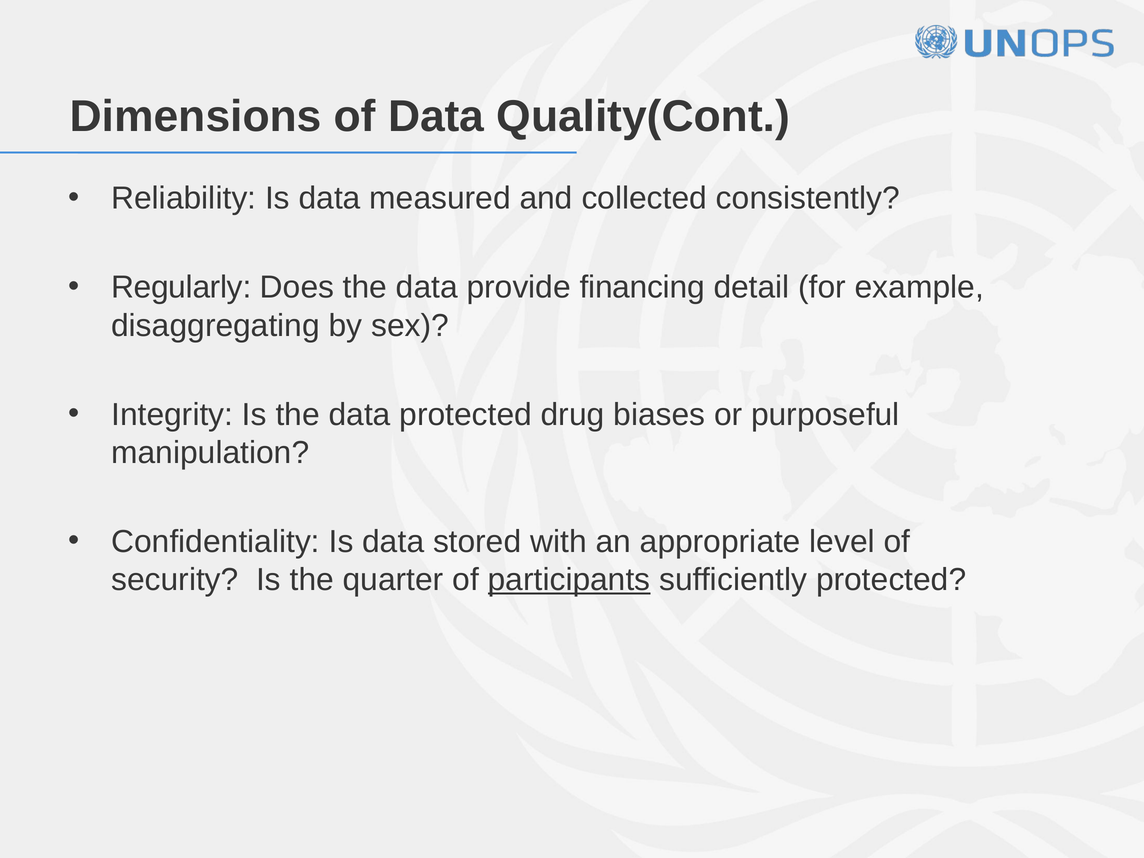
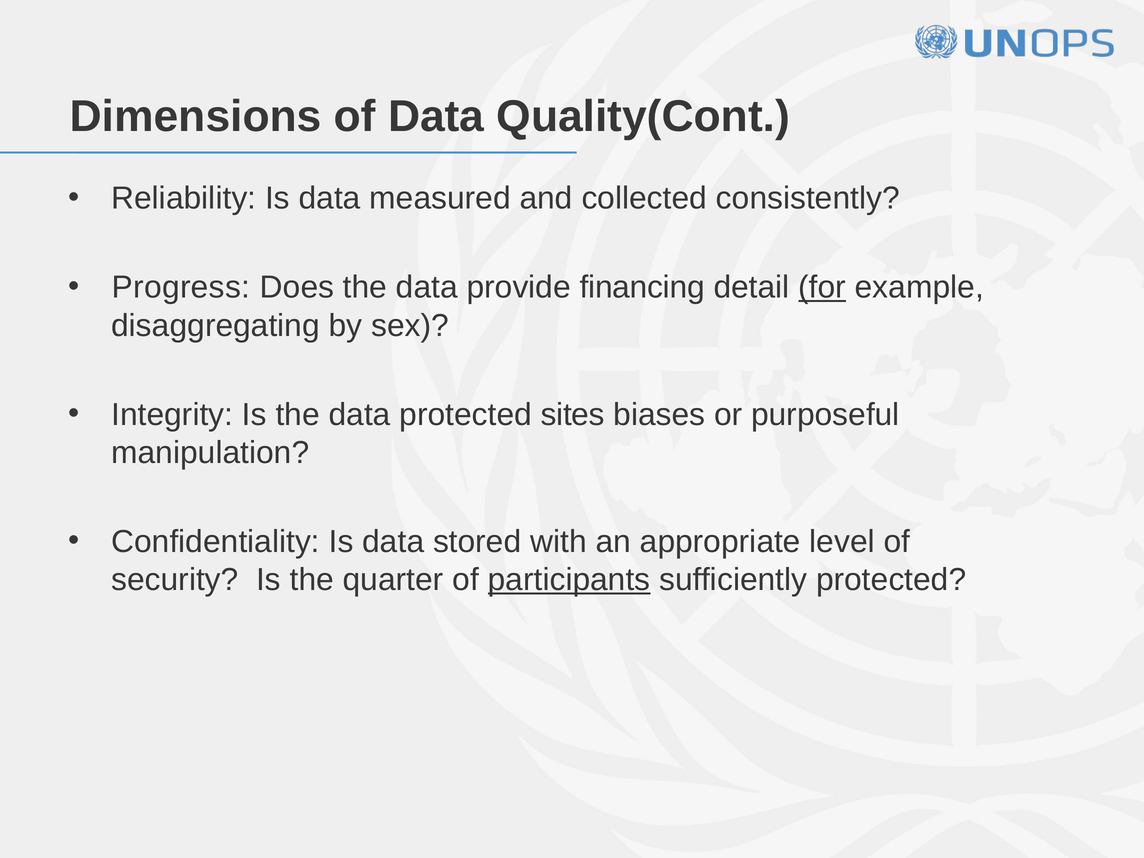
Regularly: Regularly -> Progress
for underline: none -> present
drug: drug -> sites
